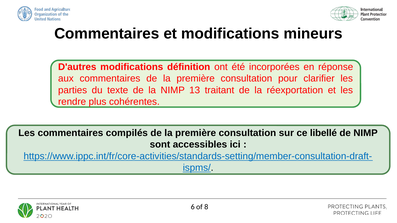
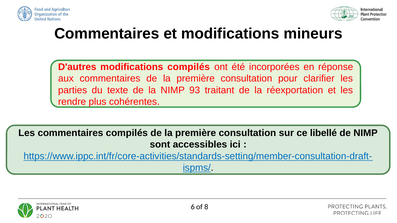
modifications définition: définition -> compilés
13: 13 -> 93
